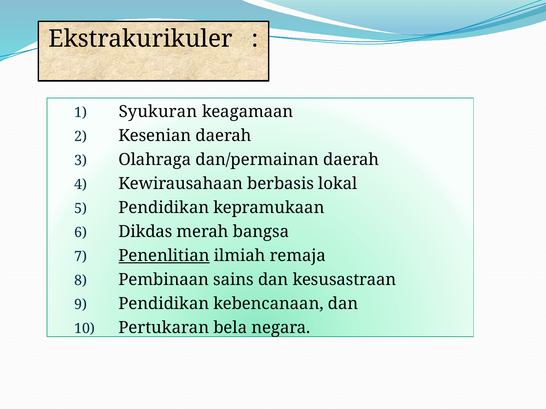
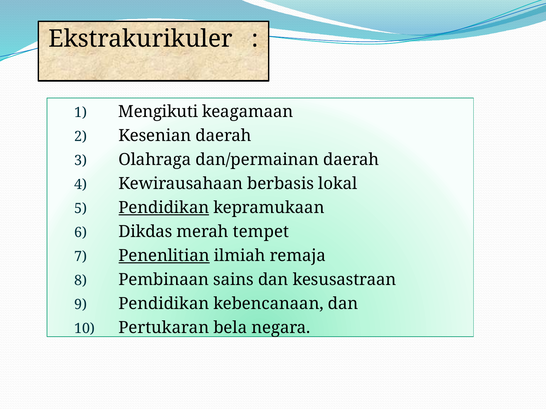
Syukuran: Syukuran -> Mengikuti
Pendidikan at (164, 208) underline: none -> present
bangsa: bangsa -> tempet
